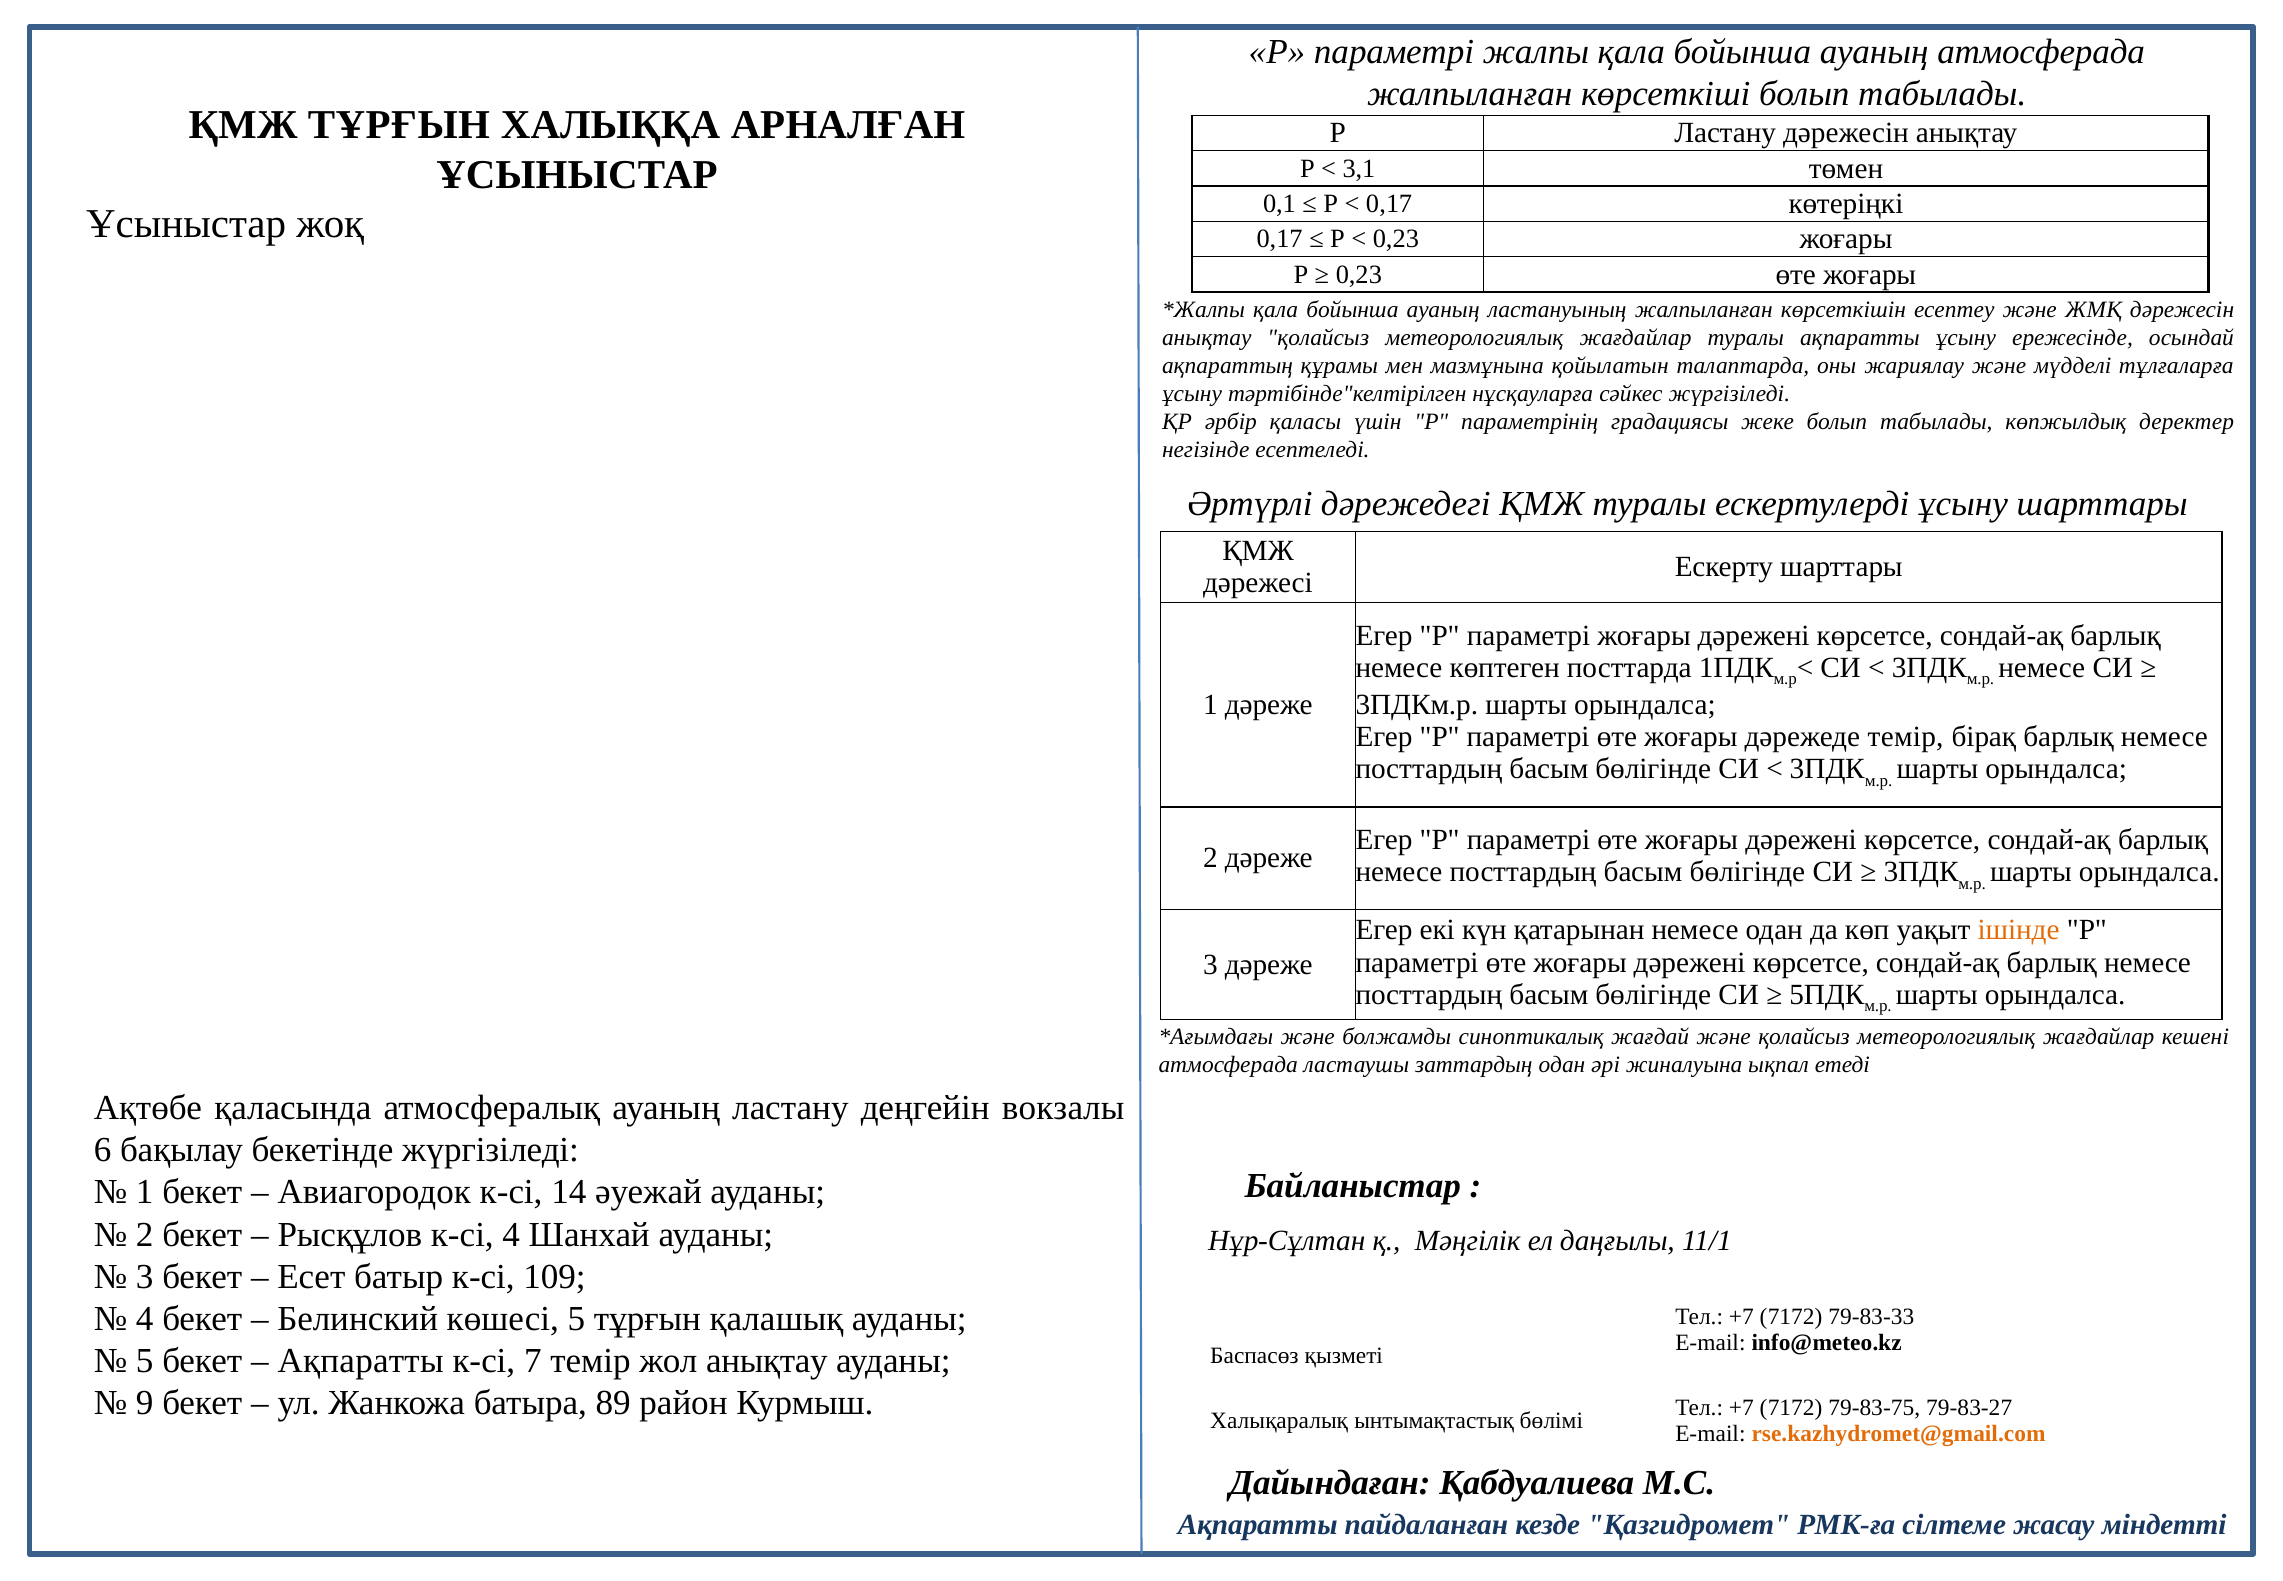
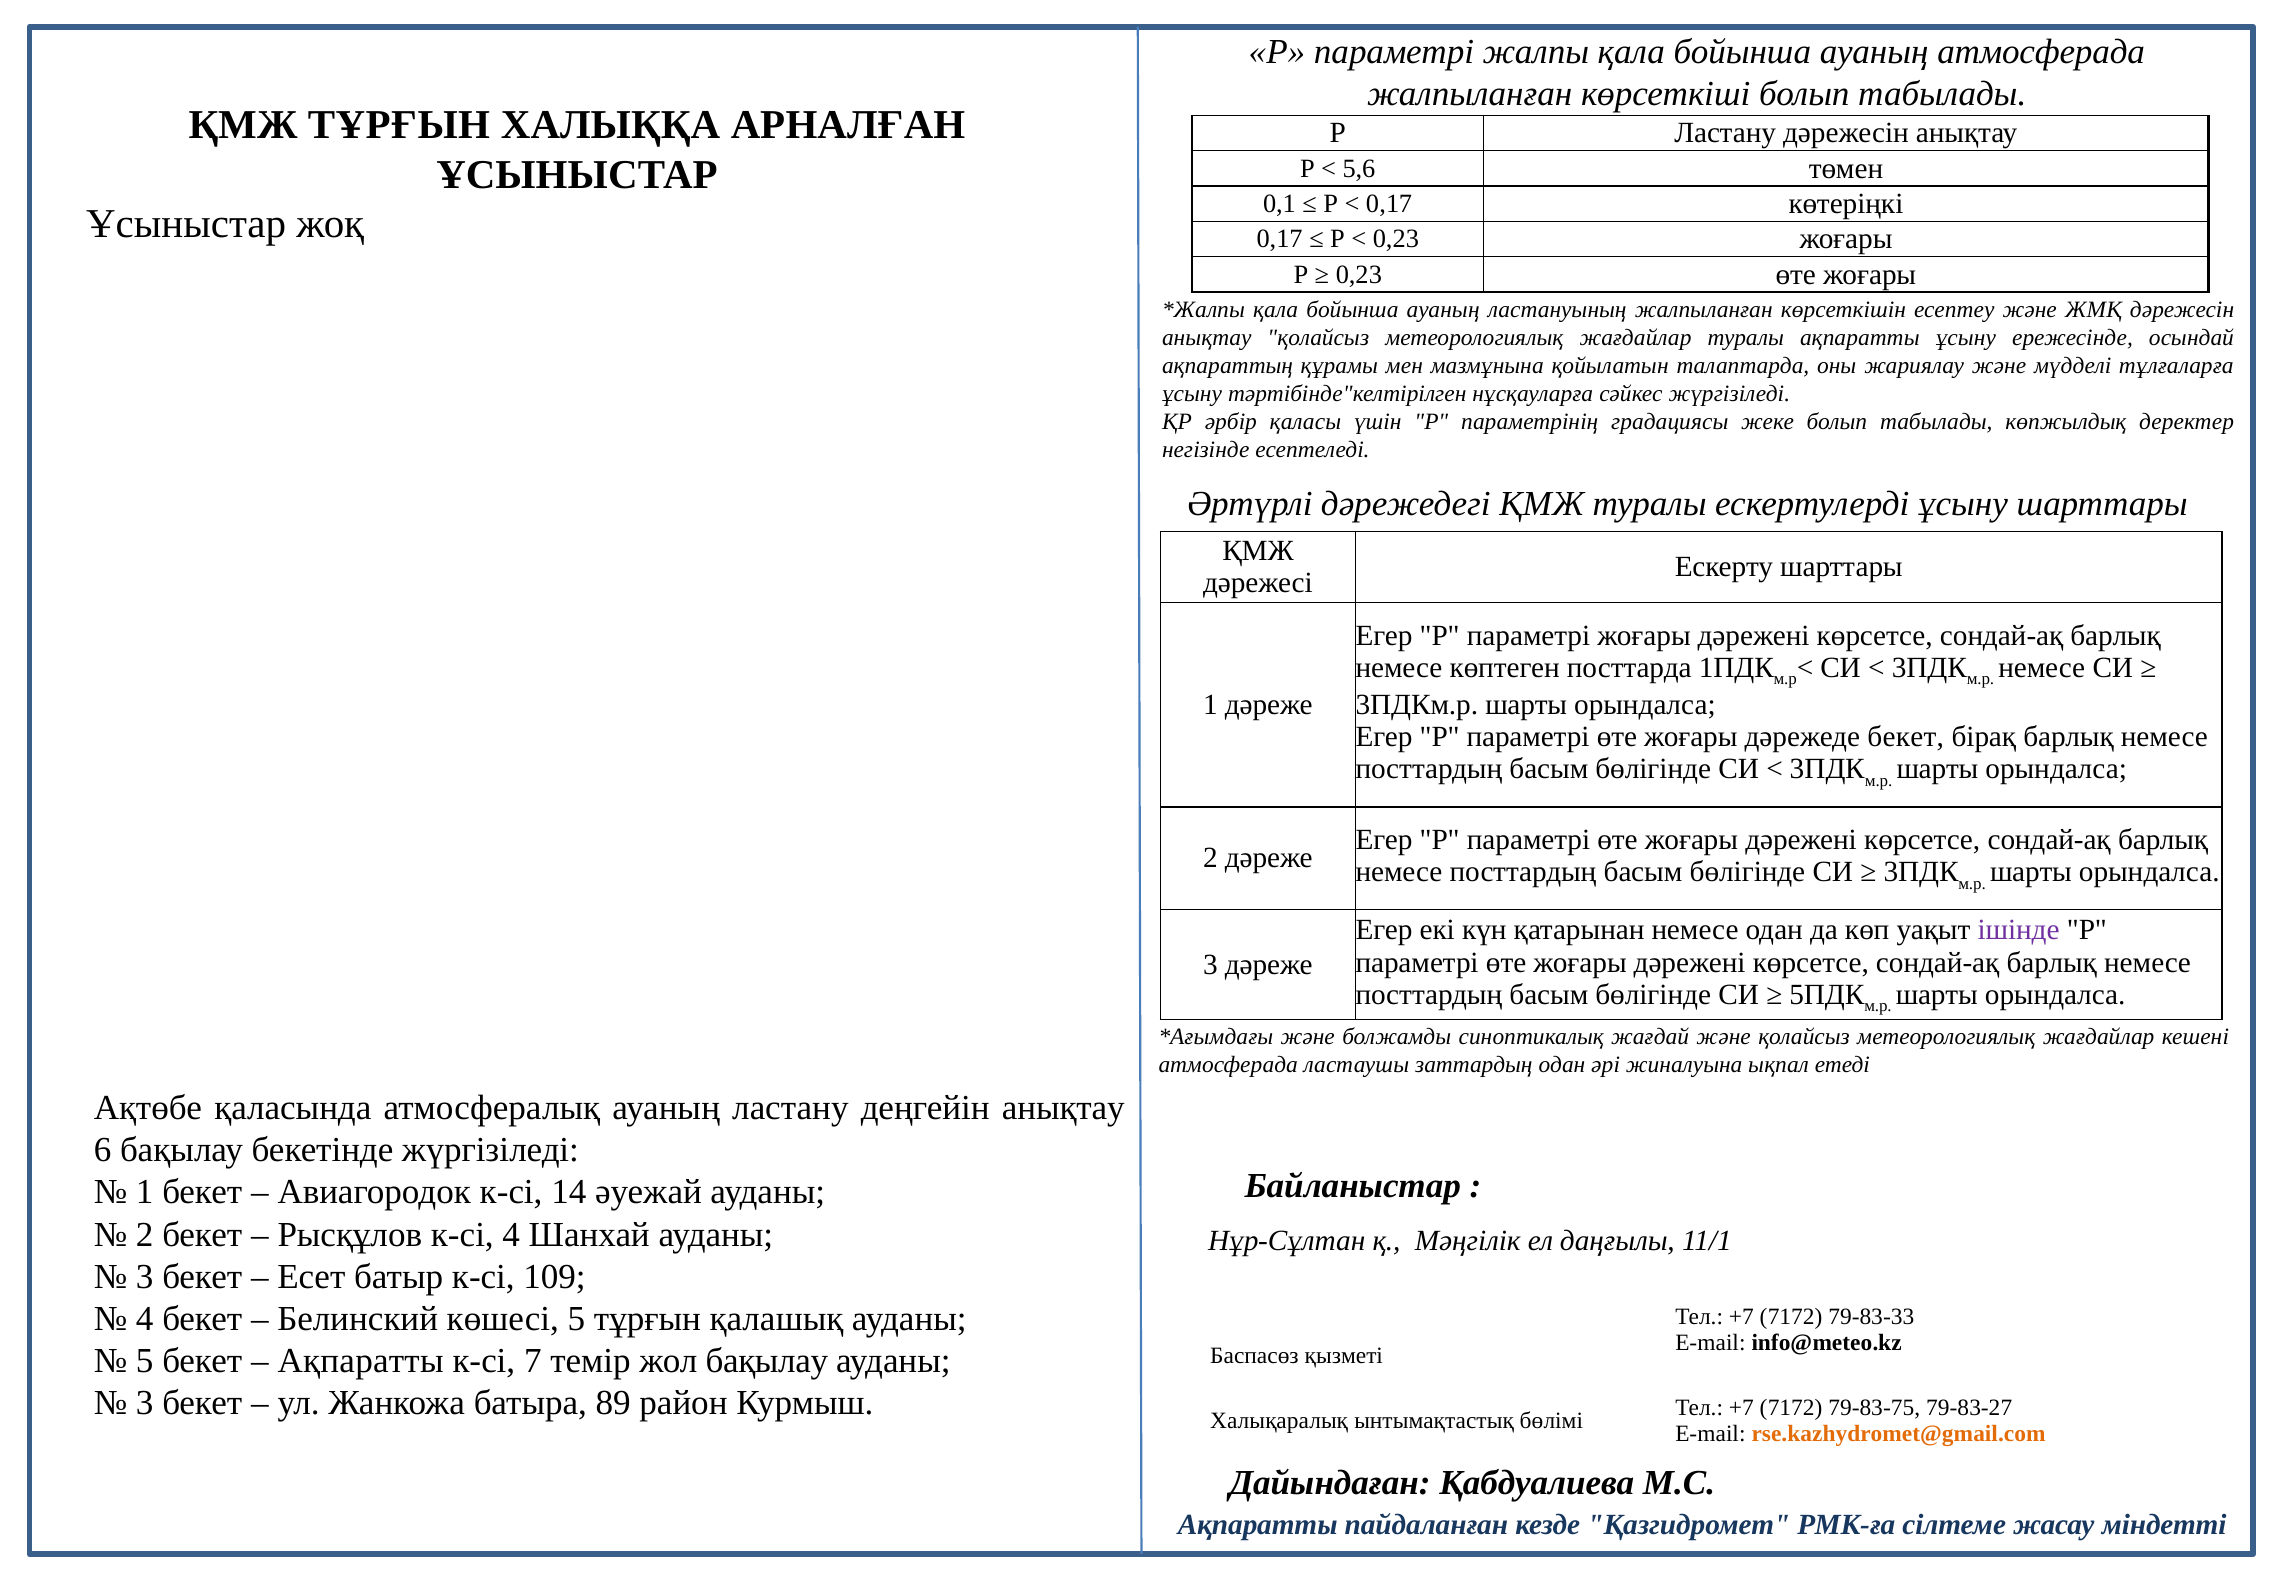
3,1: 3,1 -> 5,6
дәрежеде темір: темір -> бекет
ішінде colour: orange -> purple
деңгейін вокзалы: вокзалы -> анықтау
жол анықтау: анықтау -> бақылау
9 at (145, 1403): 9 -> 3
